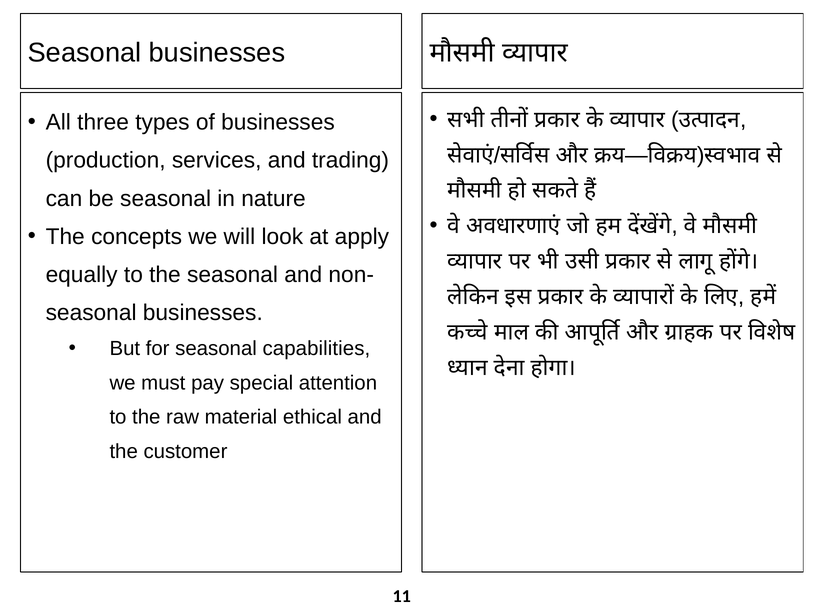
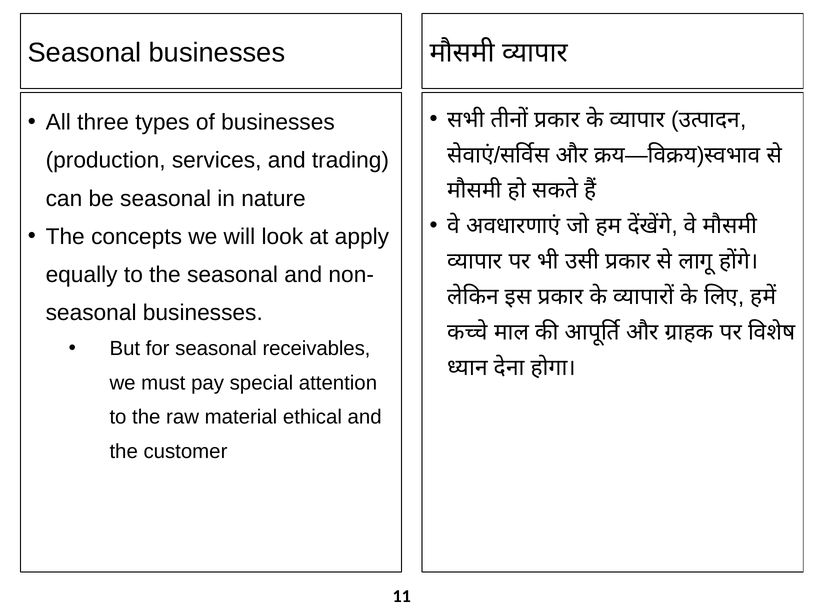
capabilities: capabilities -> receivables
